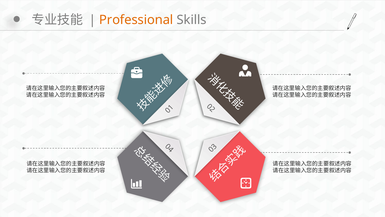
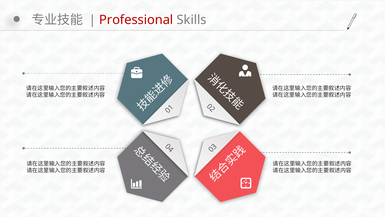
Professional colour: orange -> red
